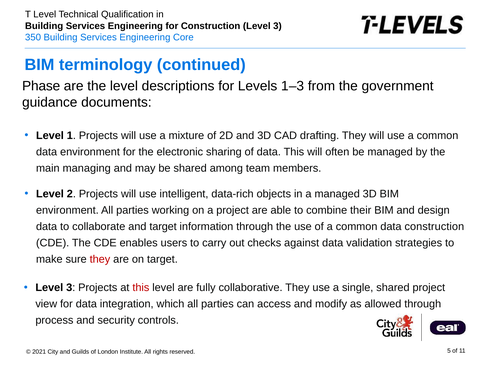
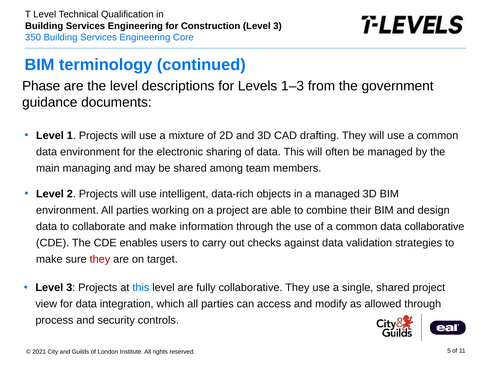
and target: target -> make
data construction: construction -> collaborative
this at (141, 288) colour: red -> blue
